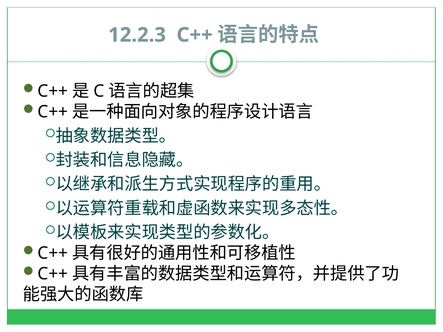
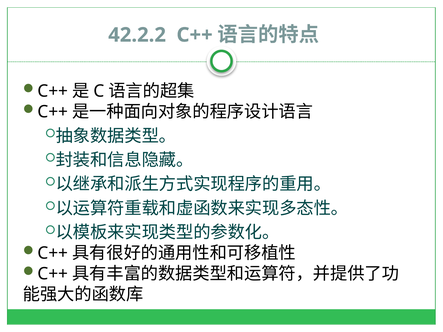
12.2.3: 12.2.3 -> 42.2.2
